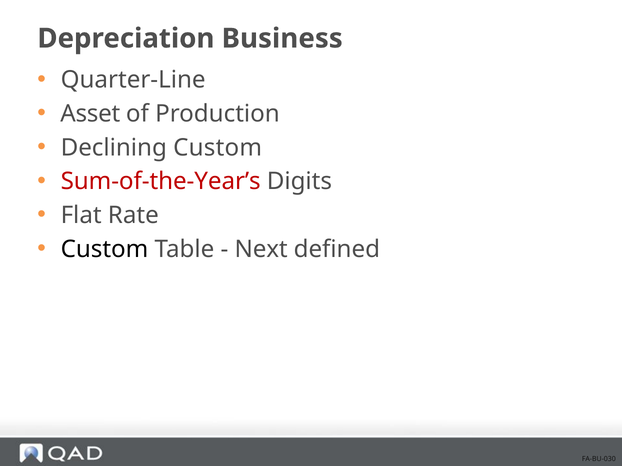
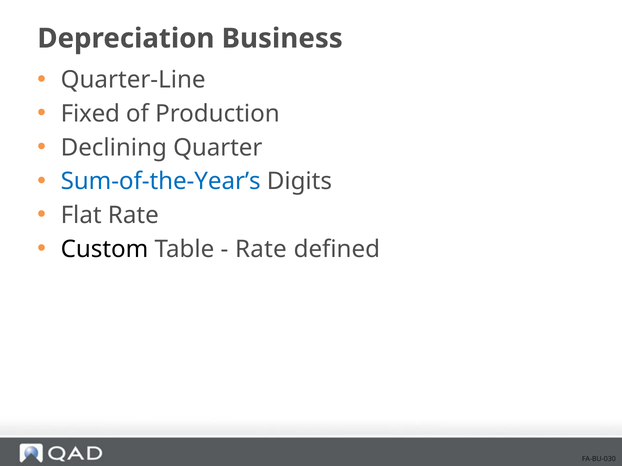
Asset: Asset -> Fixed
Declining Custom: Custom -> Quarter
Sum-of-the-Year’s colour: red -> blue
Next at (261, 249): Next -> Rate
